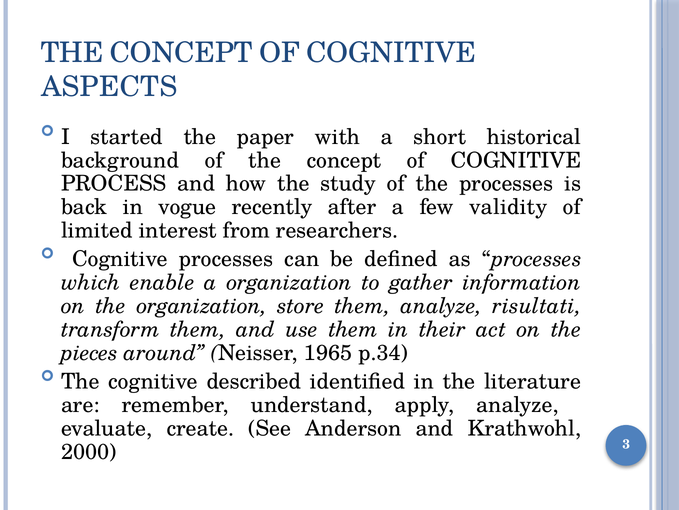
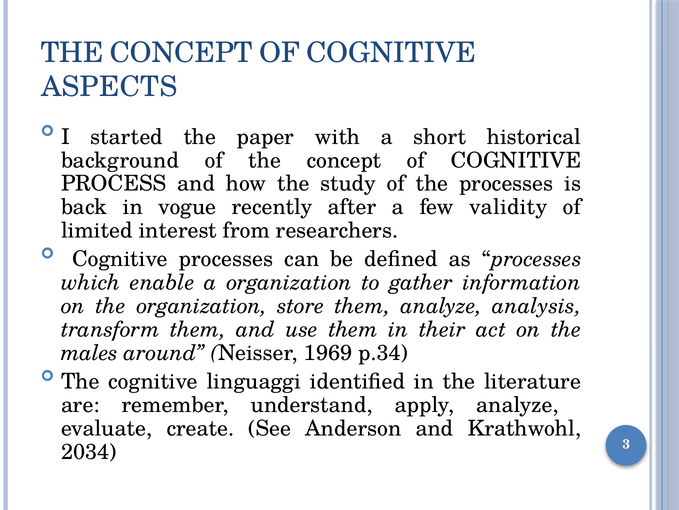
risultati: risultati -> analysis
pieces: pieces -> males
1965: 1965 -> 1969
described: described -> linguaggi
2000: 2000 -> 2034
